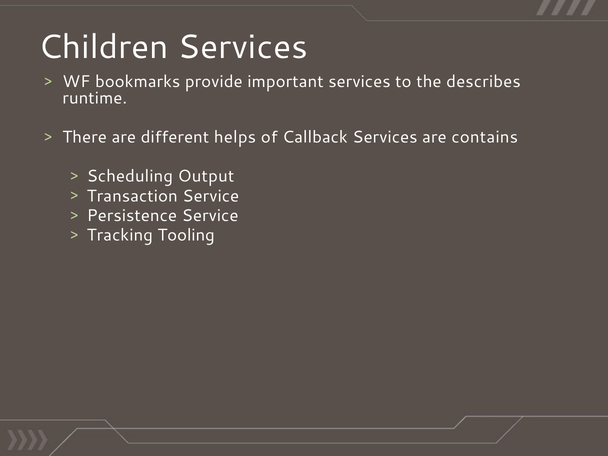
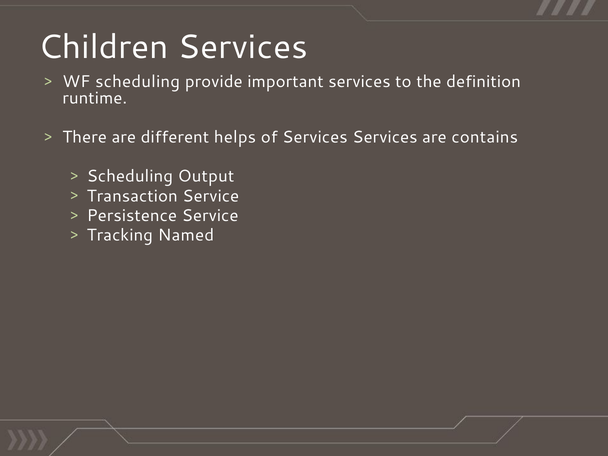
WF bookmarks: bookmarks -> scheduling
describes: describes -> definition
of Callback: Callback -> Services
Tooling: Tooling -> Named
